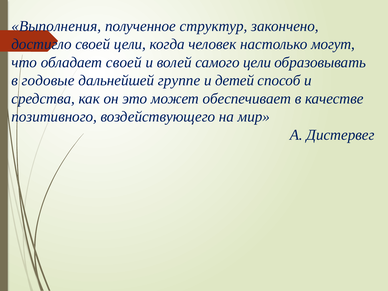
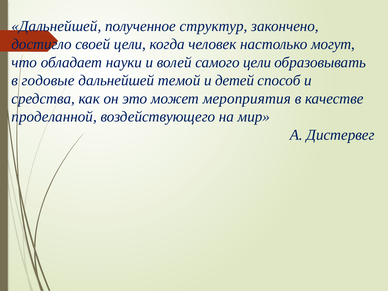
Выполнения at (56, 26): Выполнения -> Дальнейшей
обладает своей: своей -> науки
группе: группе -> темой
обеспечивает: обеспечивает -> мероприятия
позитивного: позитивного -> проделанной
